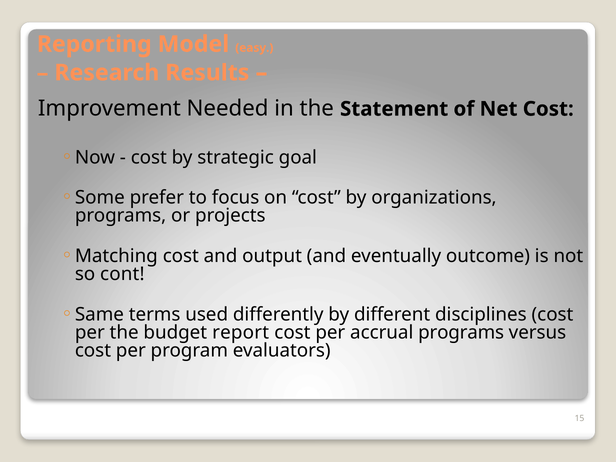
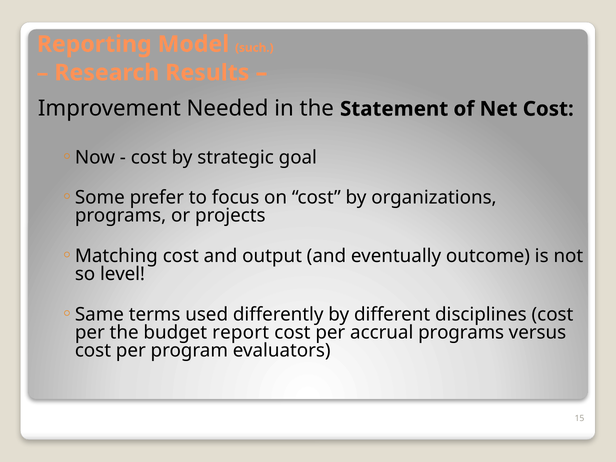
easy: easy -> such
cont: cont -> level
